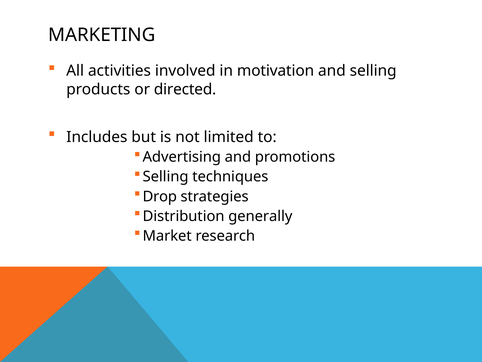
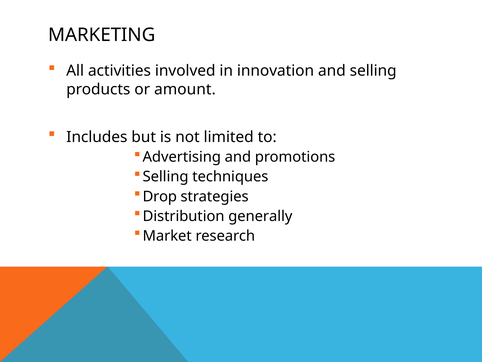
motivation: motivation -> innovation
directed: directed -> amount
